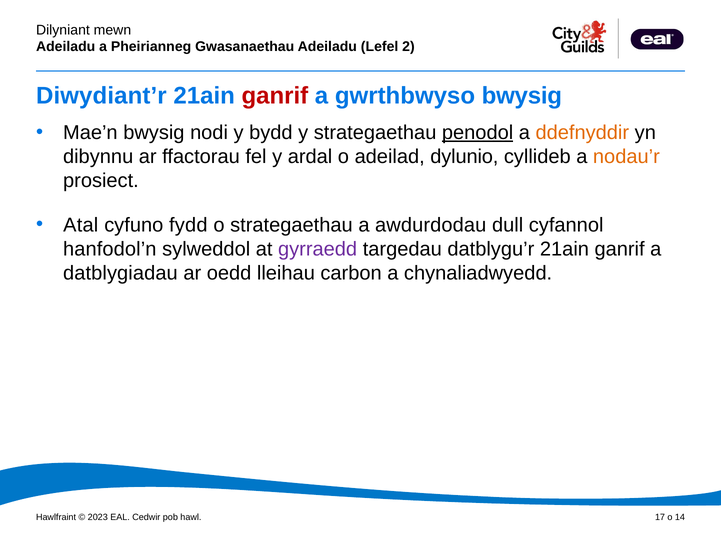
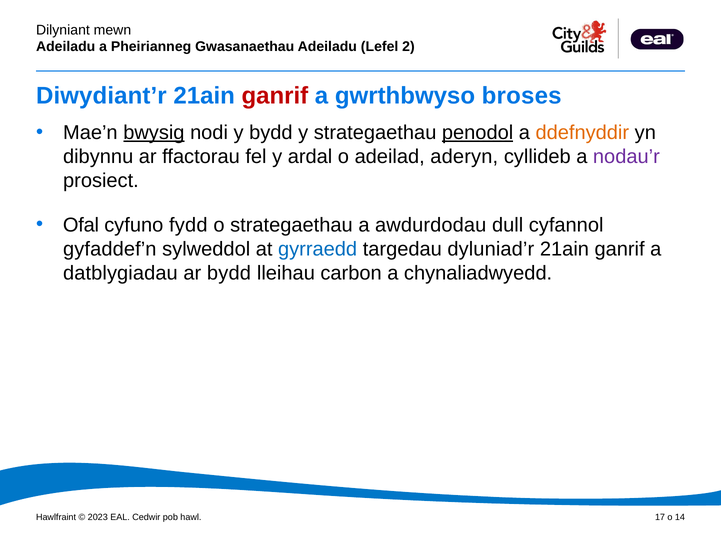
gwrthbwyso bwysig: bwysig -> broses
bwysig at (154, 133) underline: none -> present
dylunio: dylunio -> aderyn
nodau’r colour: orange -> purple
Atal: Atal -> Ofal
hanfodol’n: hanfodol’n -> gyfaddef’n
gyrraedd colour: purple -> blue
datblygu’r: datblygu’r -> dyluniad’r
ar oedd: oedd -> bydd
